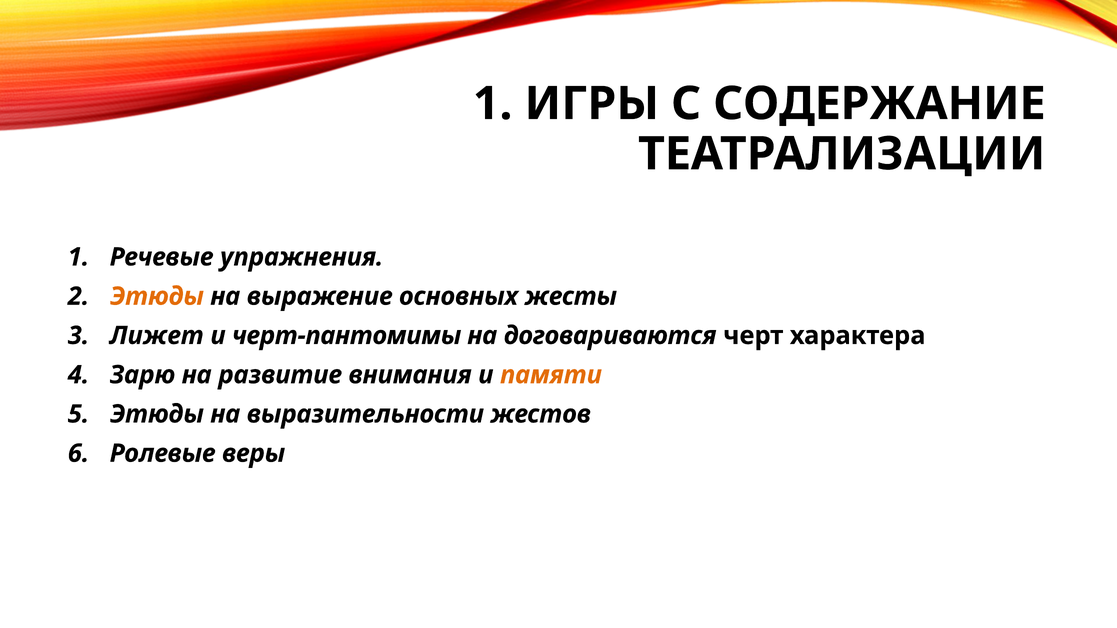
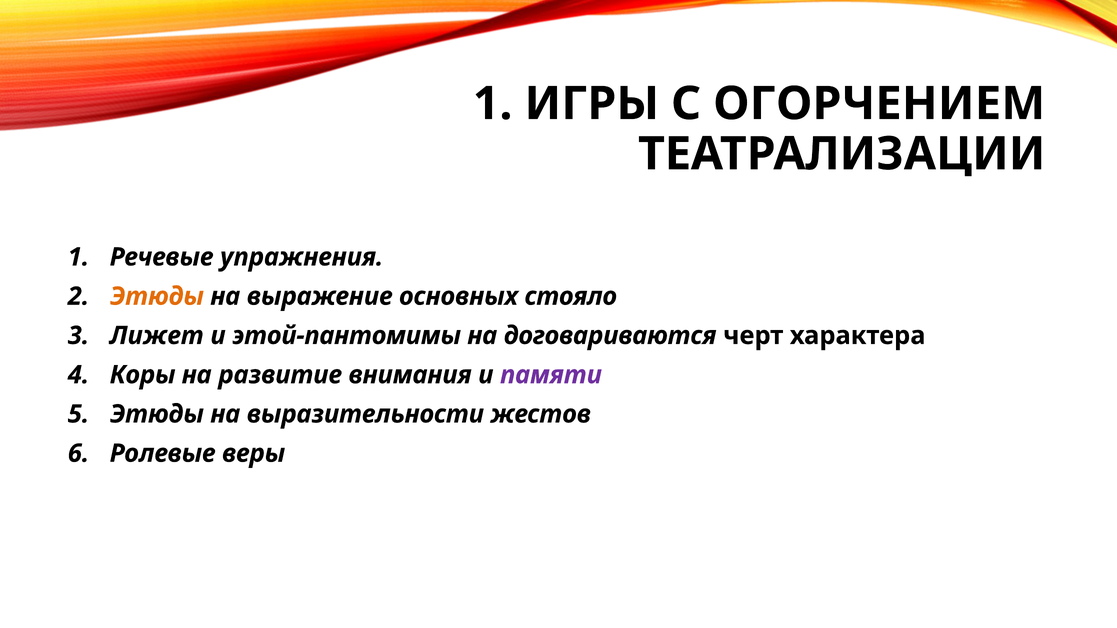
СОДЕРЖАНИЕ: СОДЕРЖАНИЕ -> ОГОРЧЕНИЕМ
жесты: жесты -> стояло
черт-пантомимы: черт-пантомимы -> этой-пантомимы
Зарю: Зарю -> Коры
памяти colour: orange -> purple
